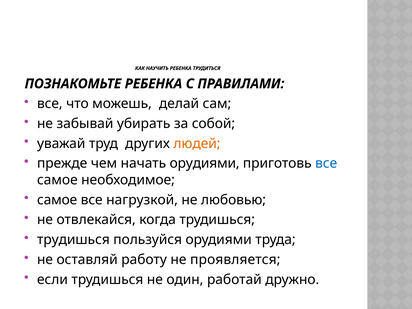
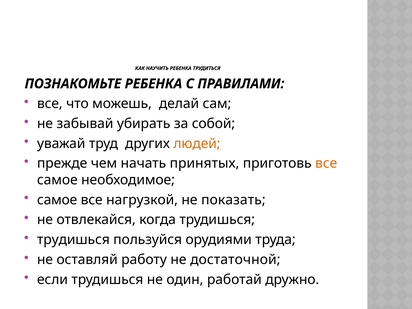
начать орудиями: орудиями -> принятых
все at (326, 163) colour: blue -> orange
любовью: любовью -> показать
проявляется: проявляется -> достаточной
